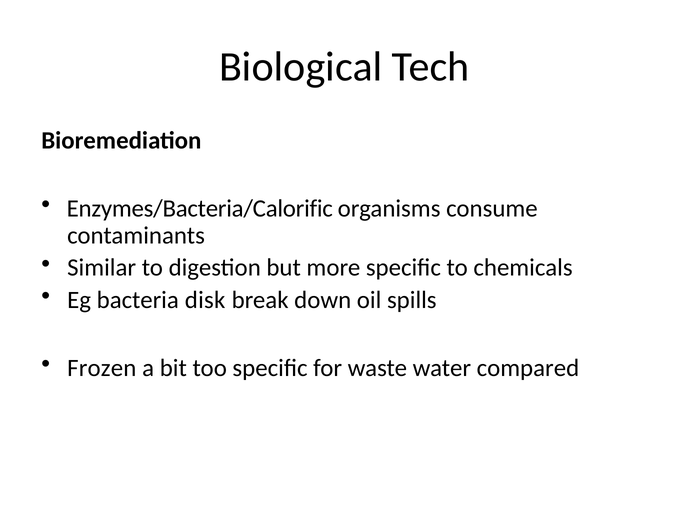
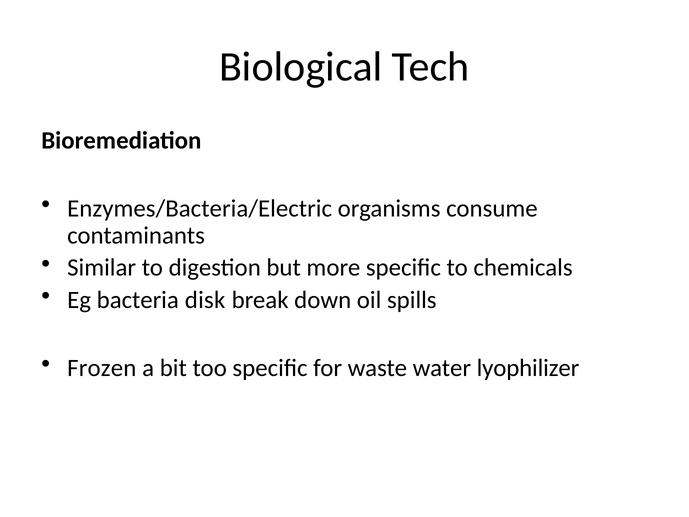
Enzymes/Bacteria/Calorific: Enzymes/Bacteria/Calorific -> Enzymes/Bacteria/Electric
compared: compared -> lyophilizer
